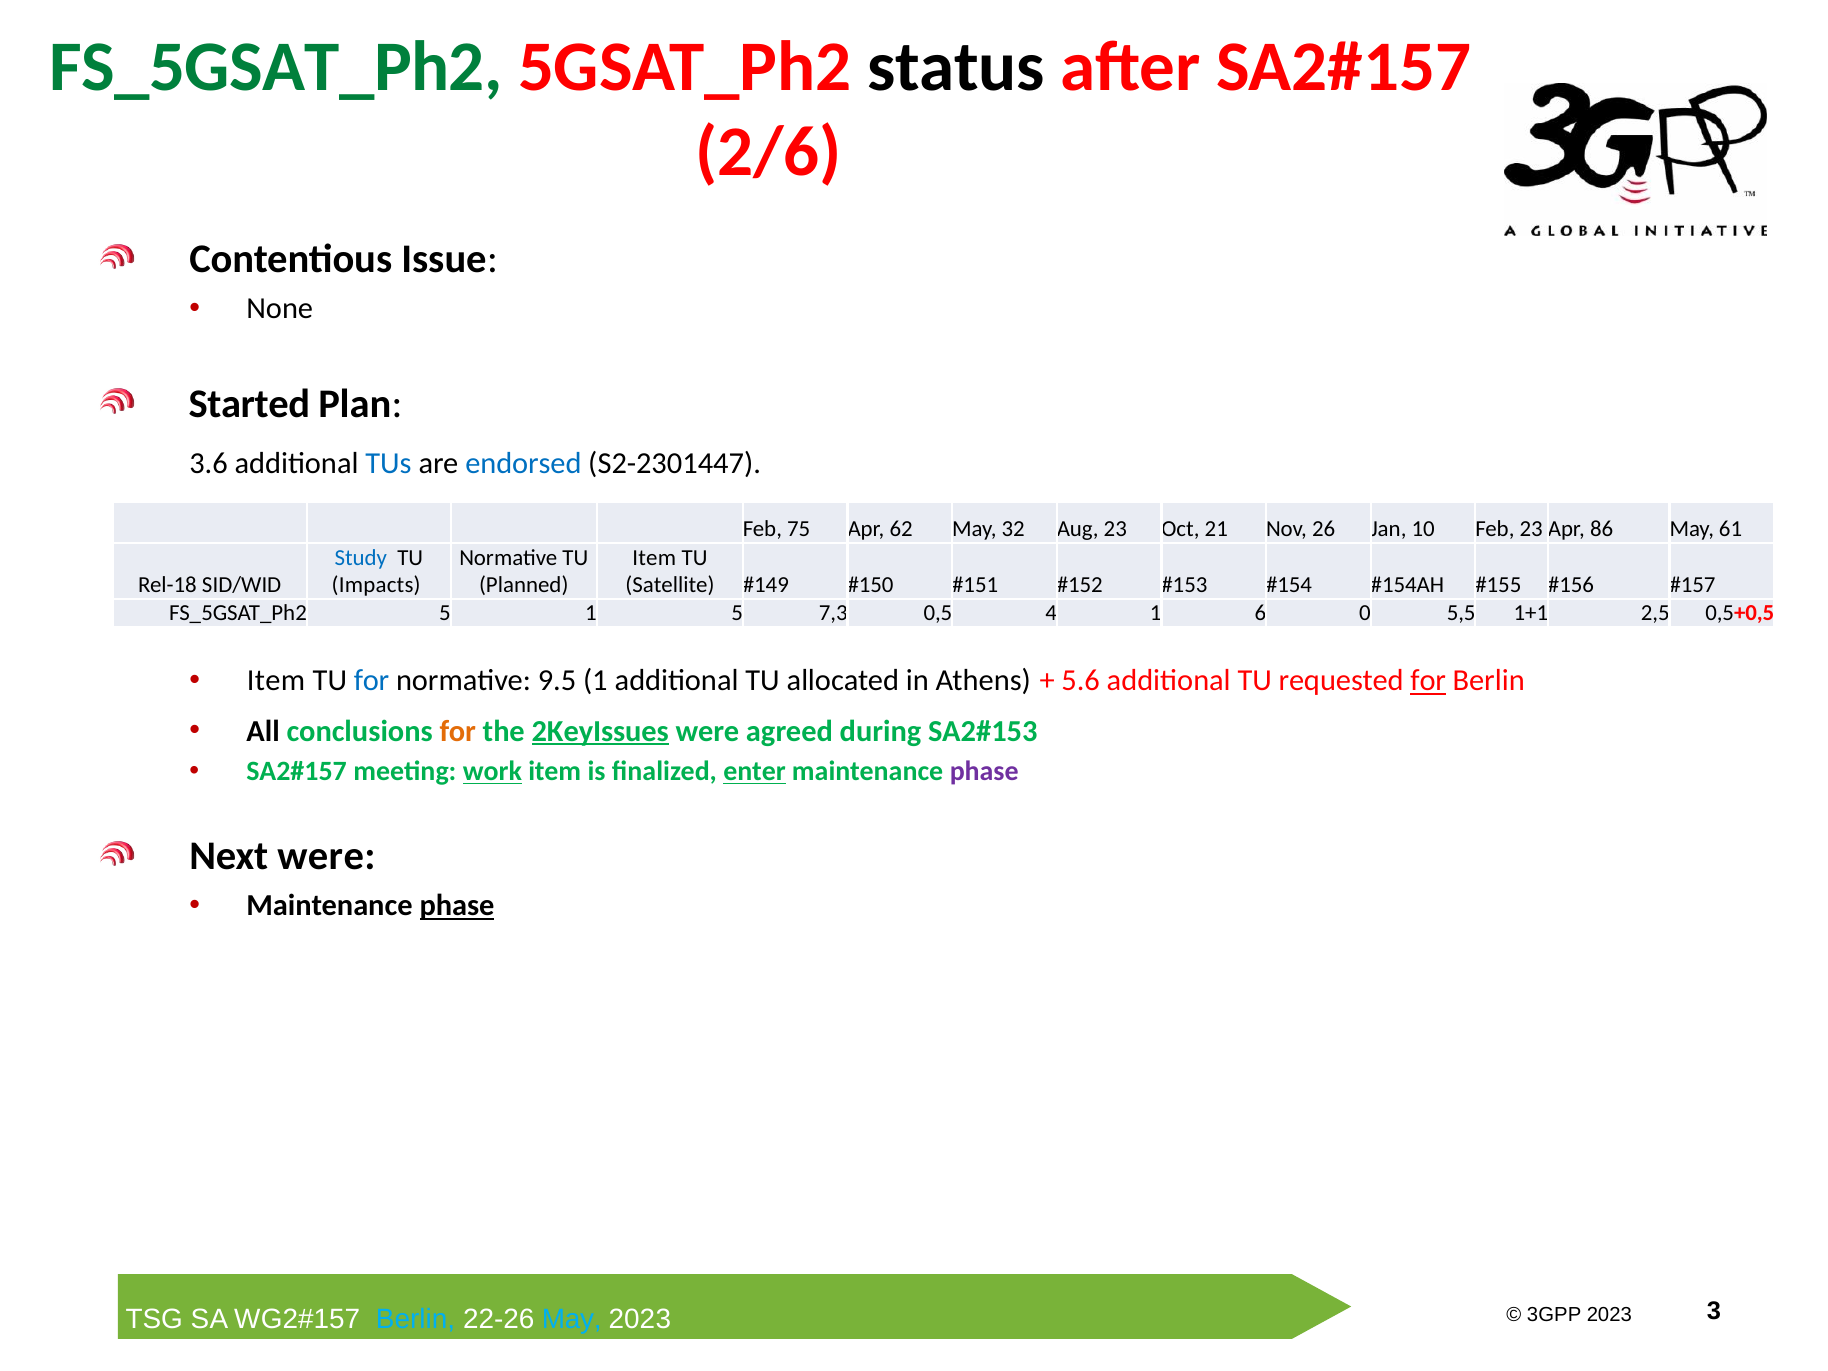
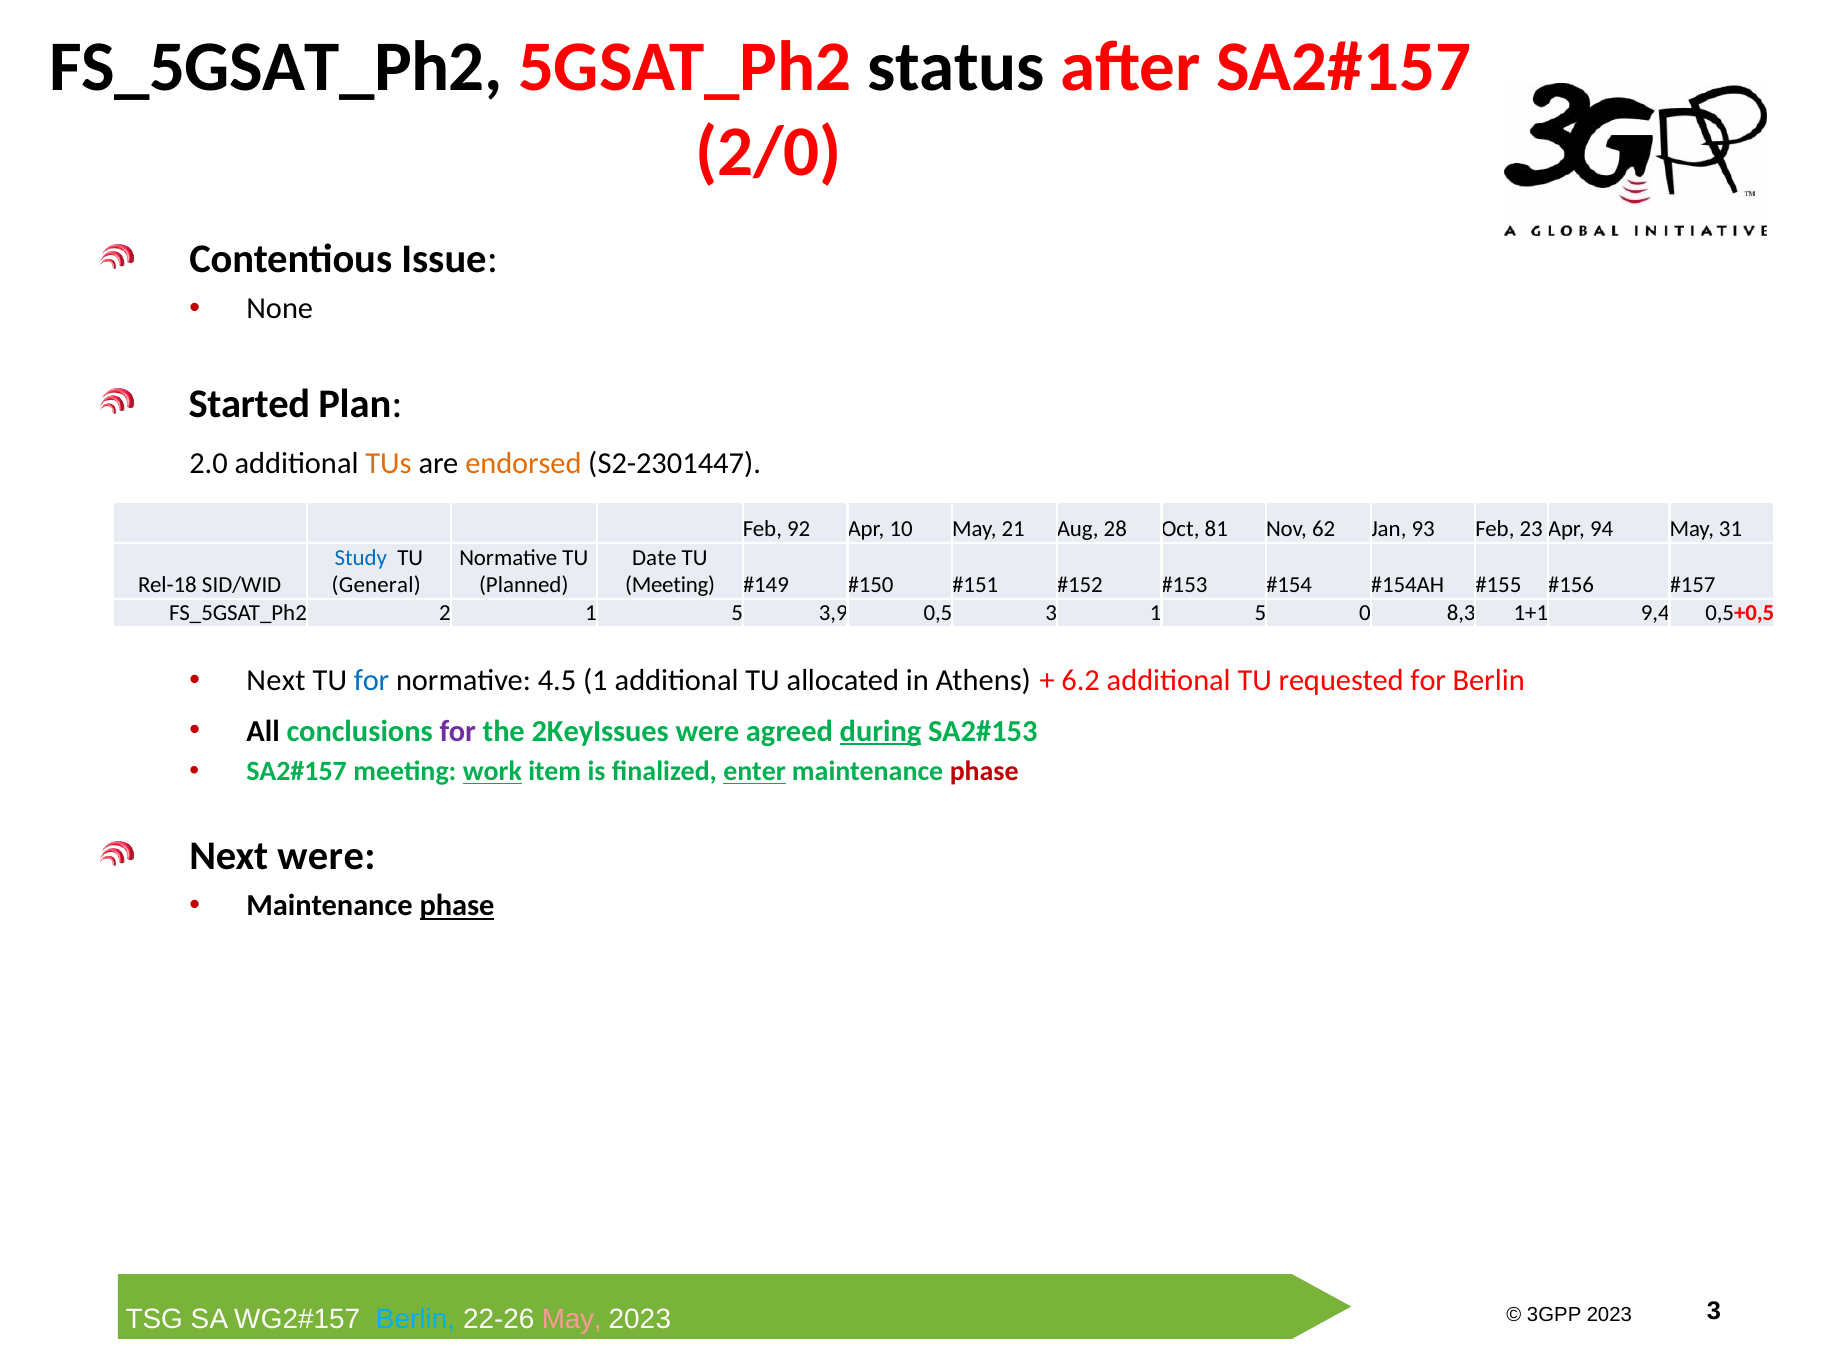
FS_5GSAT_Ph2 at (276, 67) colour: green -> black
2/6: 2/6 -> 2/0
3.6: 3.6 -> 2.0
TUs colour: blue -> orange
endorsed colour: blue -> orange
75: 75 -> 92
62: 62 -> 10
32: 32 -> 21
23: 23 -> 28
21: 21 -> 81
26: 26 -> 62
10: 10 -> 93
86: 86 -> 94
61: 61 -> 31
Item at (654, 558): Item -> Date
Impacts: Impacts -> General
Satellite at (670, 585): Satellite -> Meeting
FS_5GSAT_Ph2 5: 5 -> 2
7,3: 7,3 -> 3,9
0,5 4: 4 -> 3
6 at (1260, 613): 6 -> 5
5,5: 5,5 -> 8,3
2,5: 2,5 -> 9,4
Item at (276, 681): Item -> Next
9.5: 9.5 -> 4.5
5.6: 5.6 -> 6.2
for at (1428, 681) underline: present -> none
for at (458, 731) colour: orange -> purple
2KeyIssues underline: present -> none
during underline: none -> present
phase at (984, 772) colour: purple -> red
May at (572, 1320) colour: light blue -> pink
